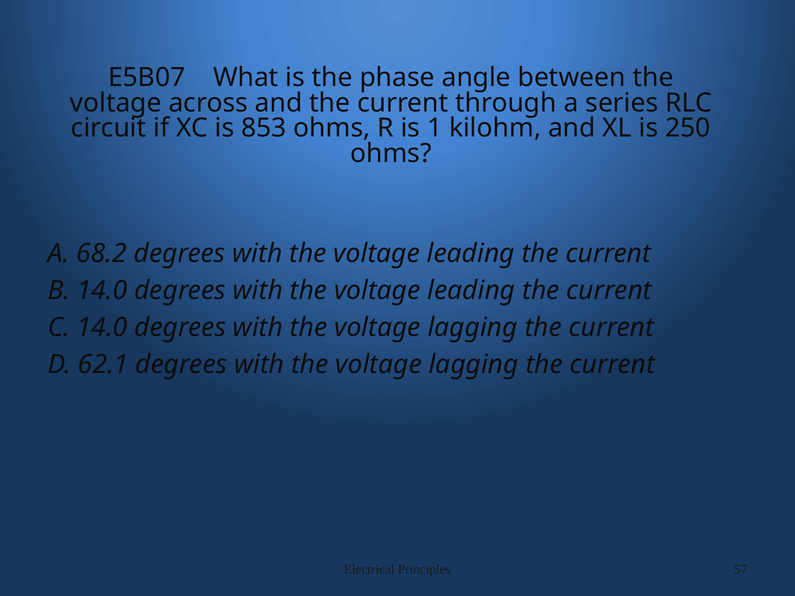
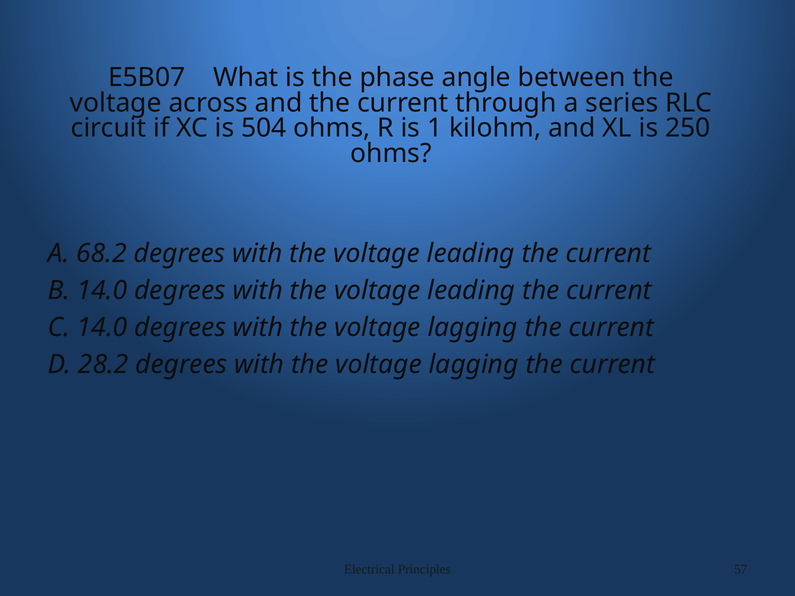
853: 853 -> 504
62.1: 62.1 -> 28.2
